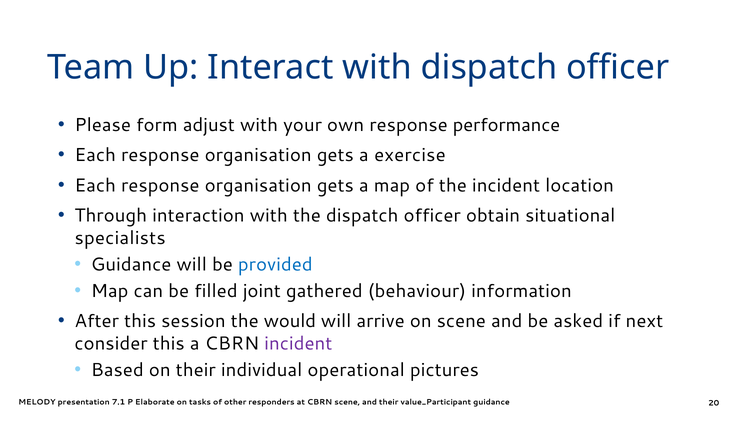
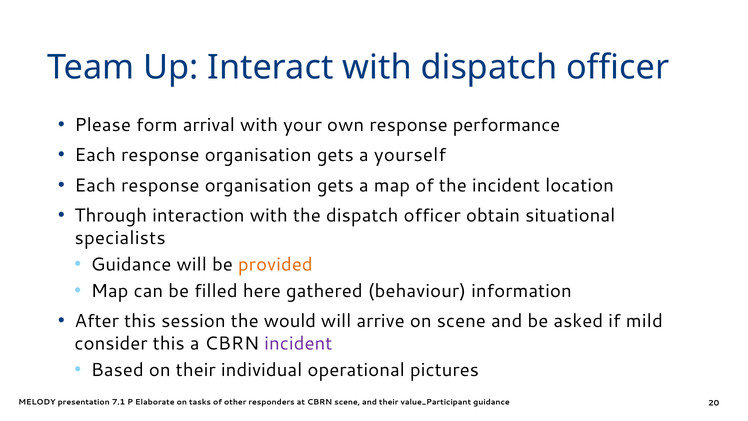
adjust: adjust -> arrival
exercise: exercise -> yourself
provided colour: blue -> orange
joint: joint -> here
next: next -> mild
